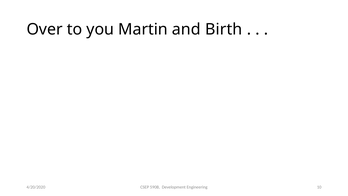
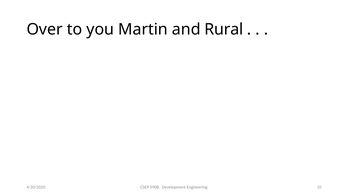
Birth: Birth -> Rural
